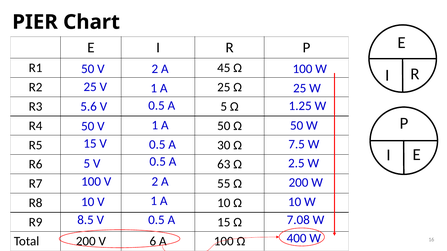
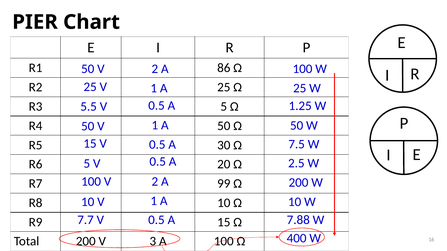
45: 45 -> 86
5.6: 5.6 -> 5.5
63: 63 -> 20
55: 55 -> 99
7.08: 7.08 -> 7.88
8.5: 8.5 -> 7.7
6: 6 -> 3
